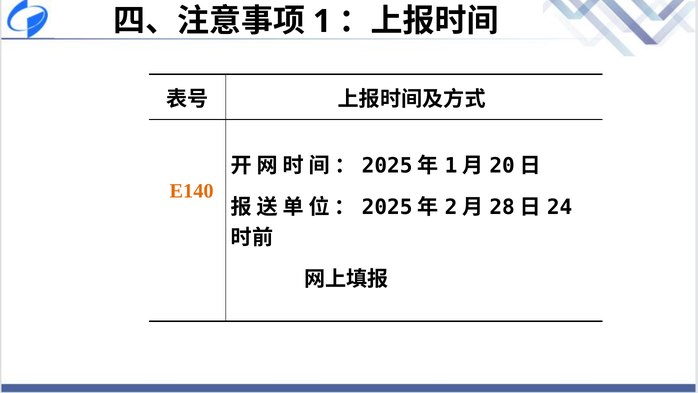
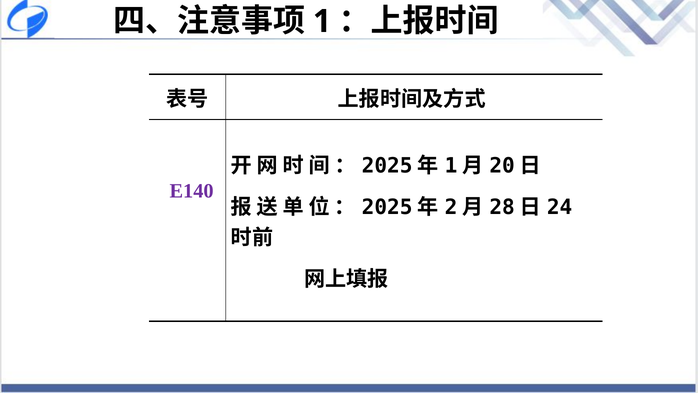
E140 colour: orange -> purple
